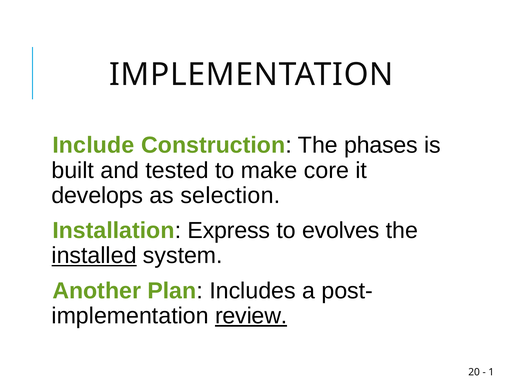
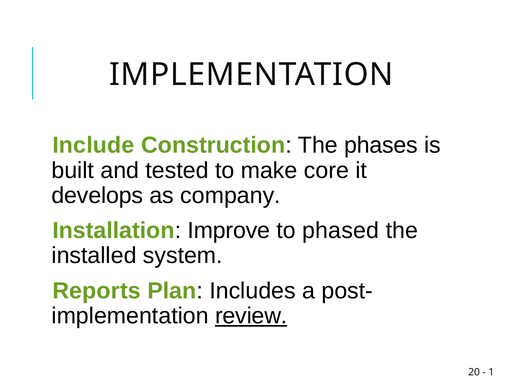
selection: selection -> company
Express: Express -> Improve
evolves: evolves -> phased
installed underline: present -> none
Another: Another -> Reports
